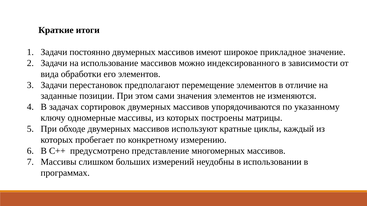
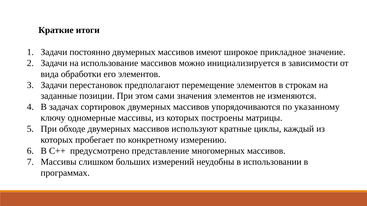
индексированного: индексированного -> инициализируется
отличие: отличие -> строкам
